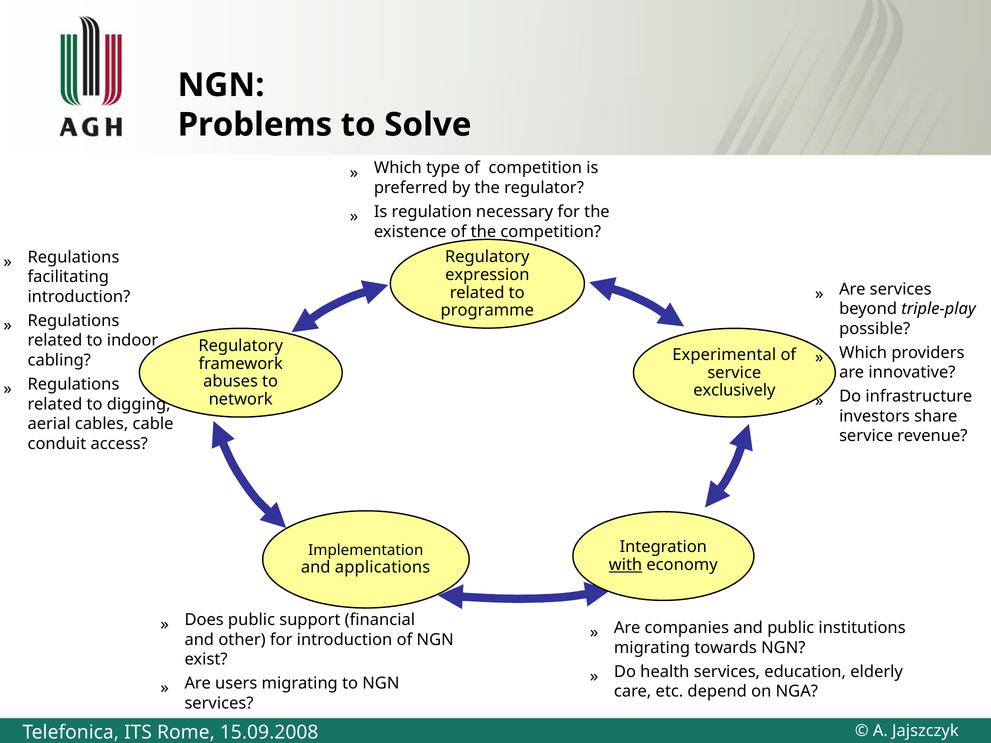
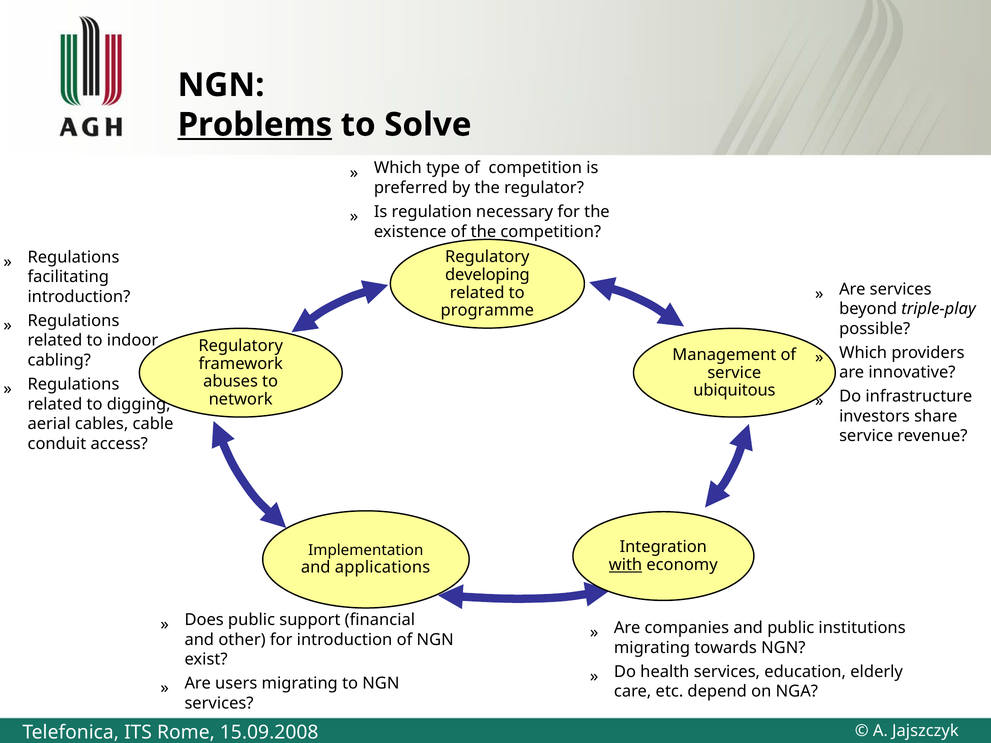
Problems underline: none -> present
expression: expression -> developing
Experimental: Experimental -> Management
exclusively: exclusively -> ubiquitous
